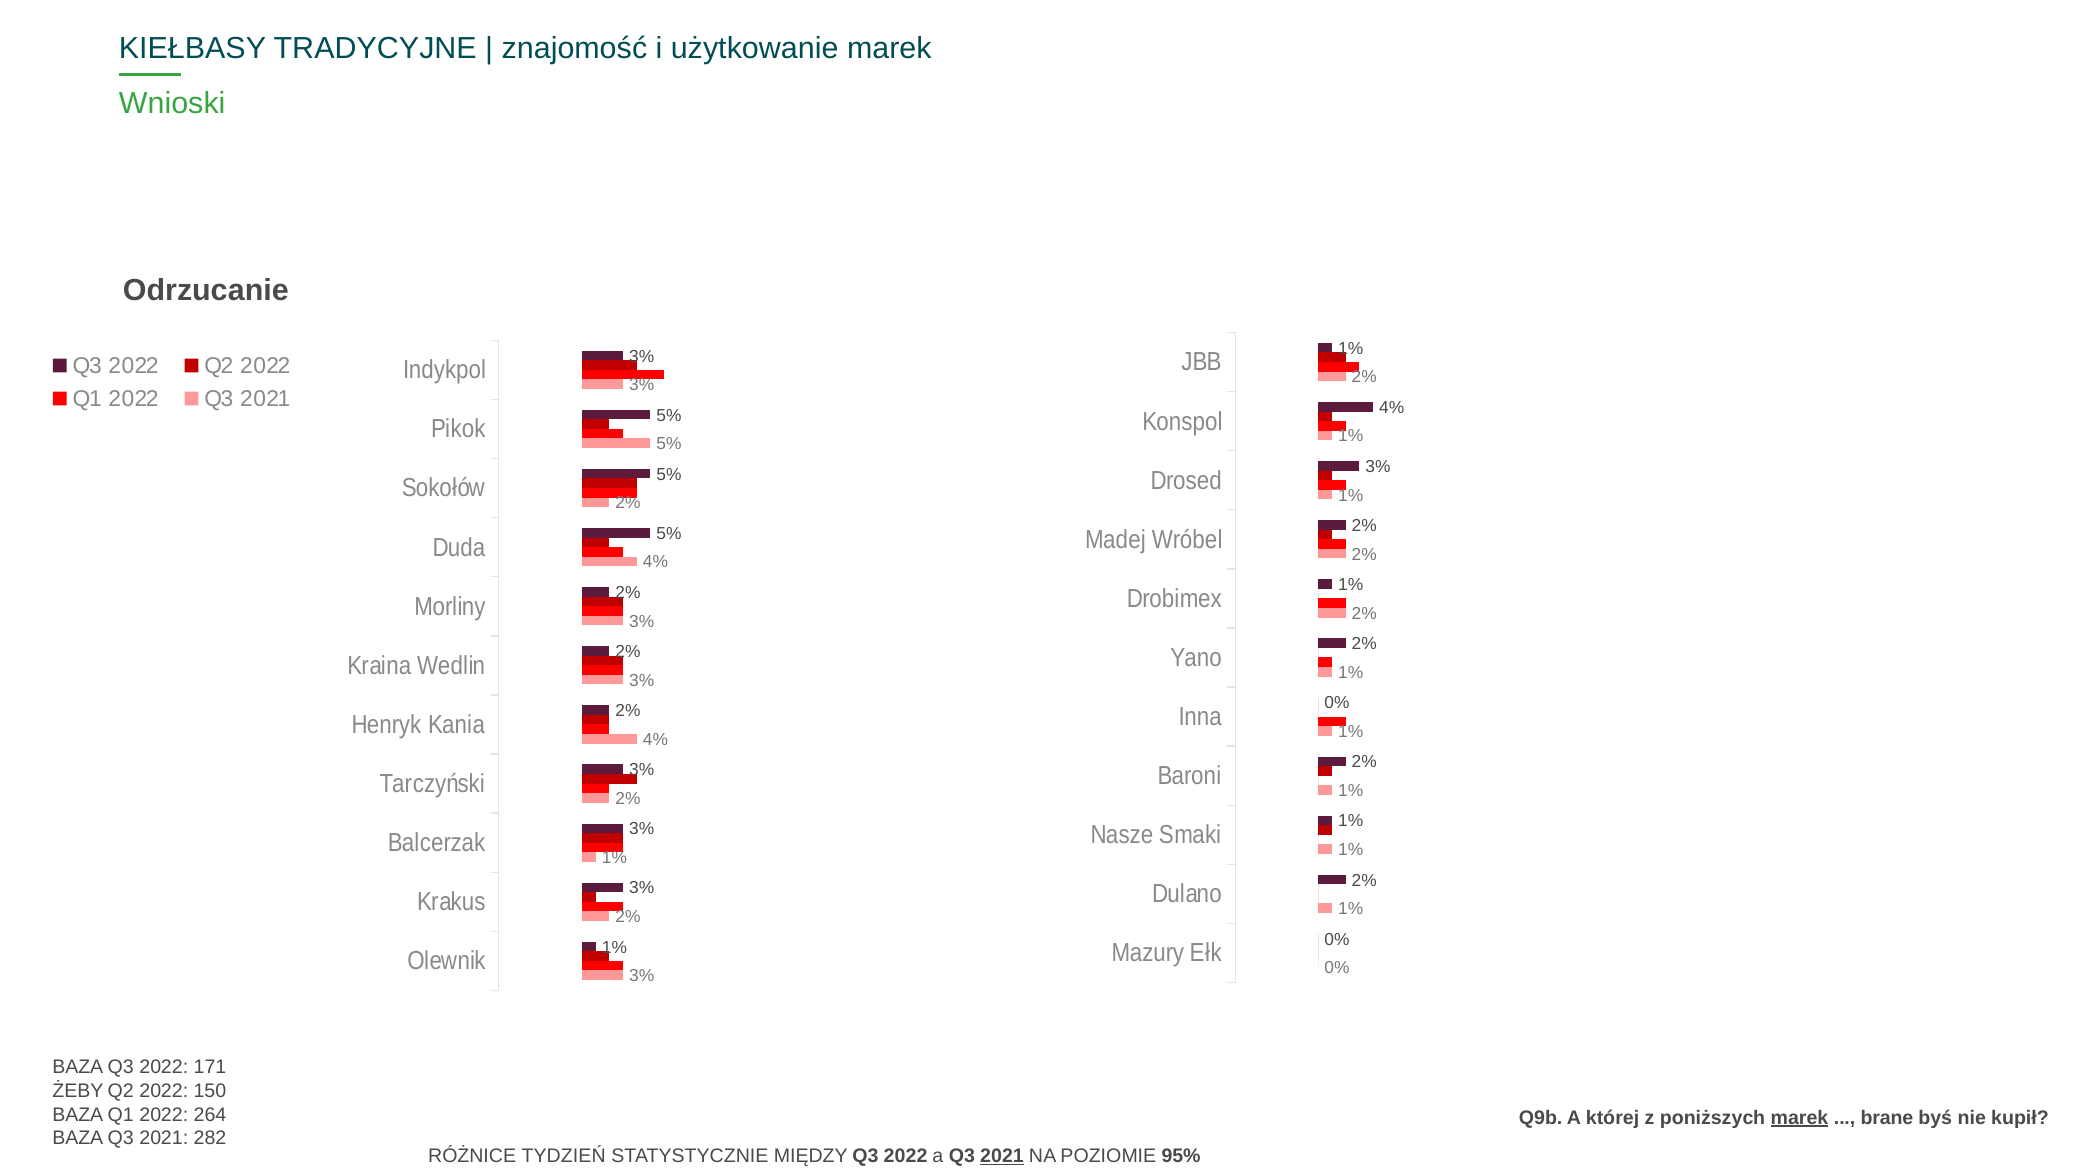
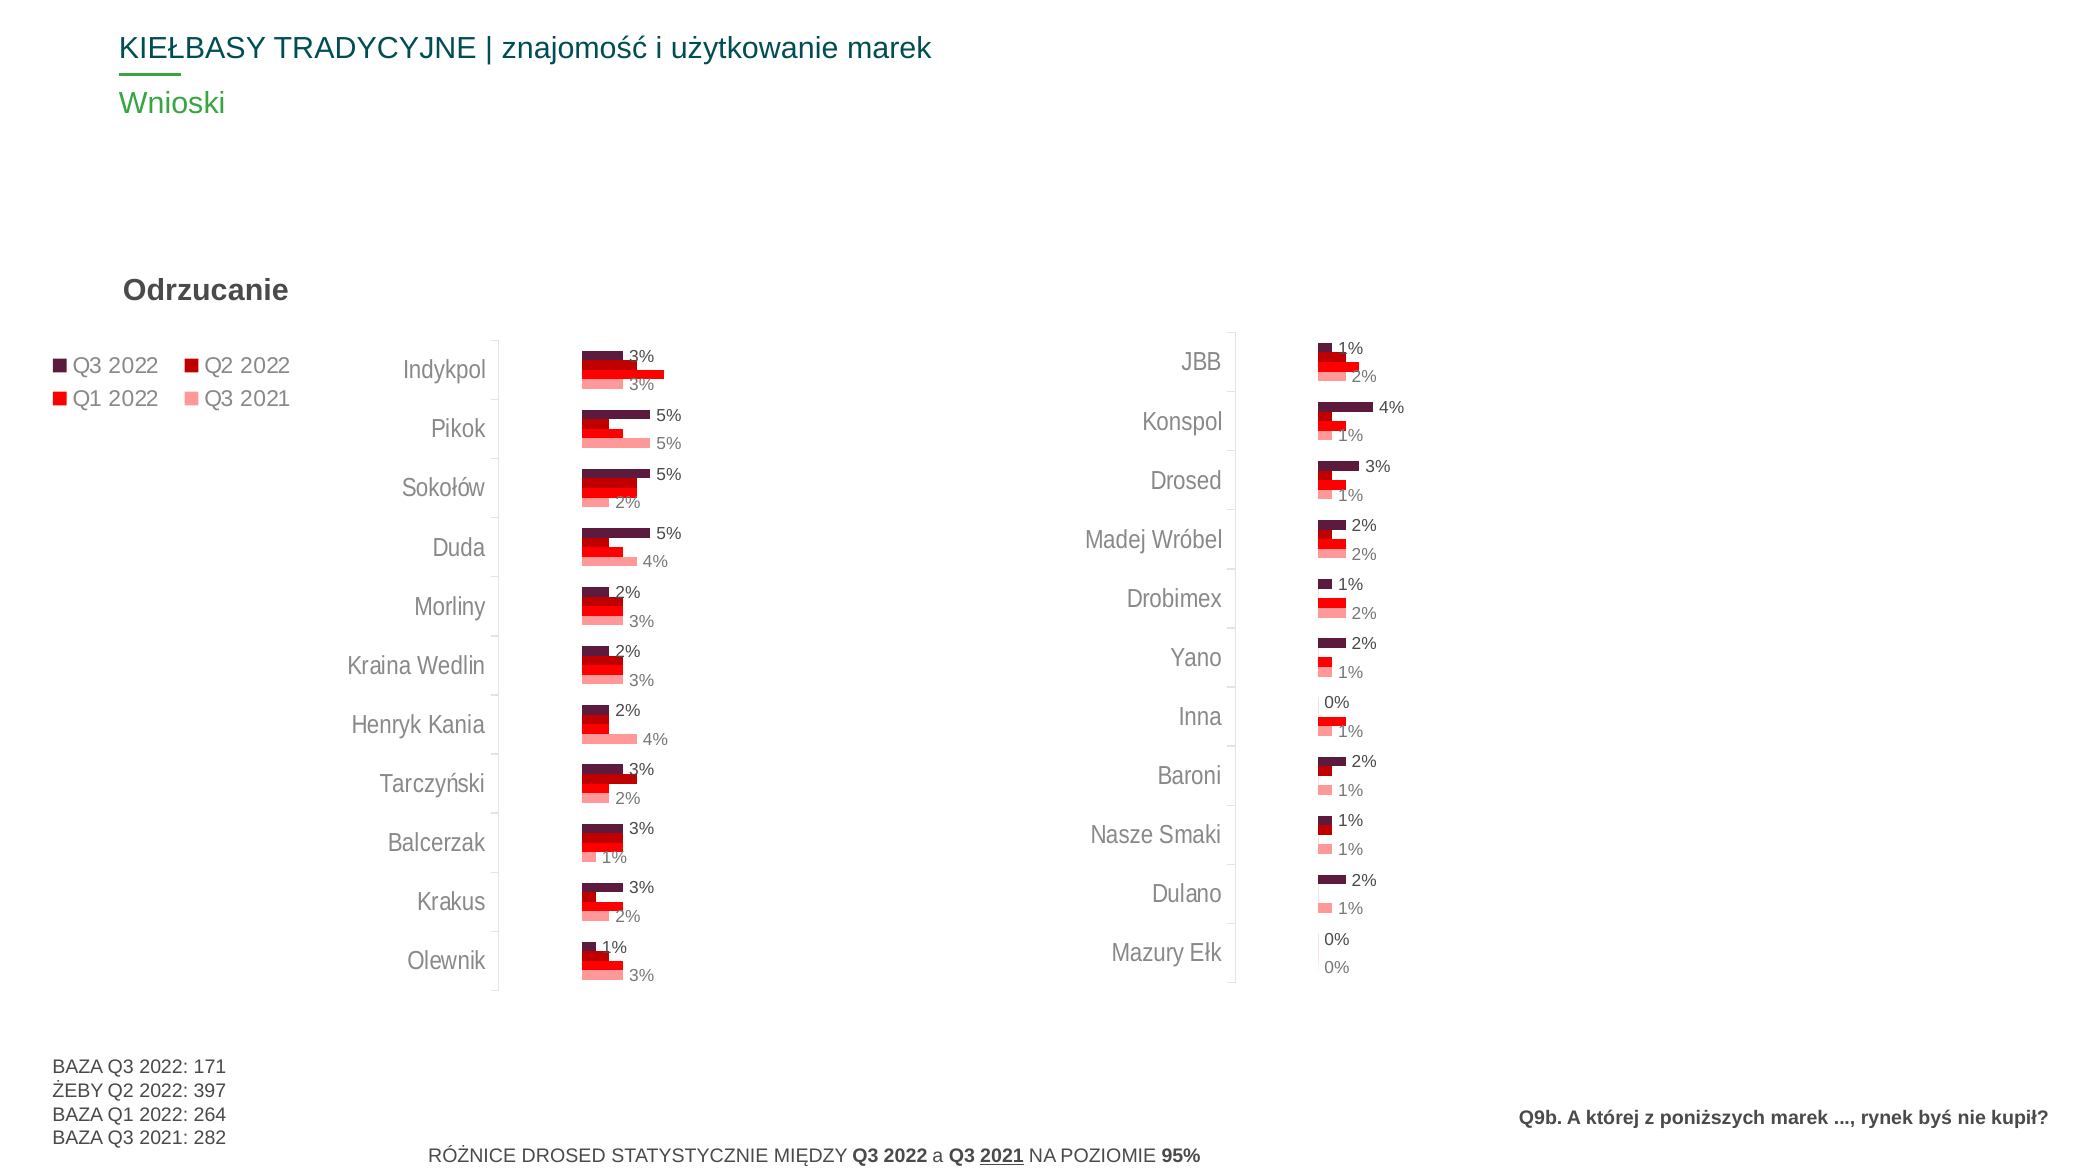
150: 150 -> 397
marek at (1799, 1118) underline: present -> none
brane: brane -> rynek
RÓŻNICE TYDZIEŃ: TYDZIEŃ -> DROSED
